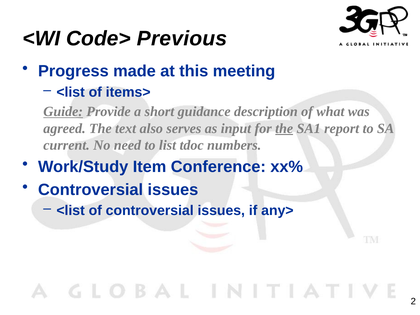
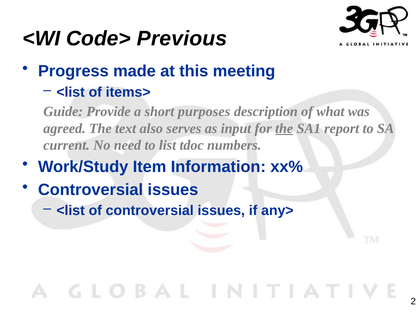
Guide underline: present -> none
guidance: guidance -> purposes
Conference: Conference -> Information
